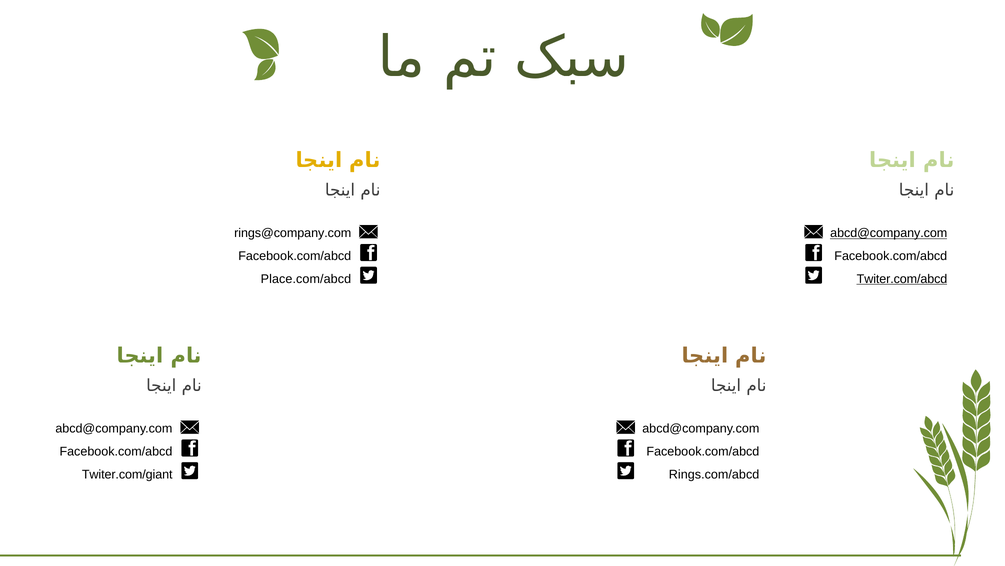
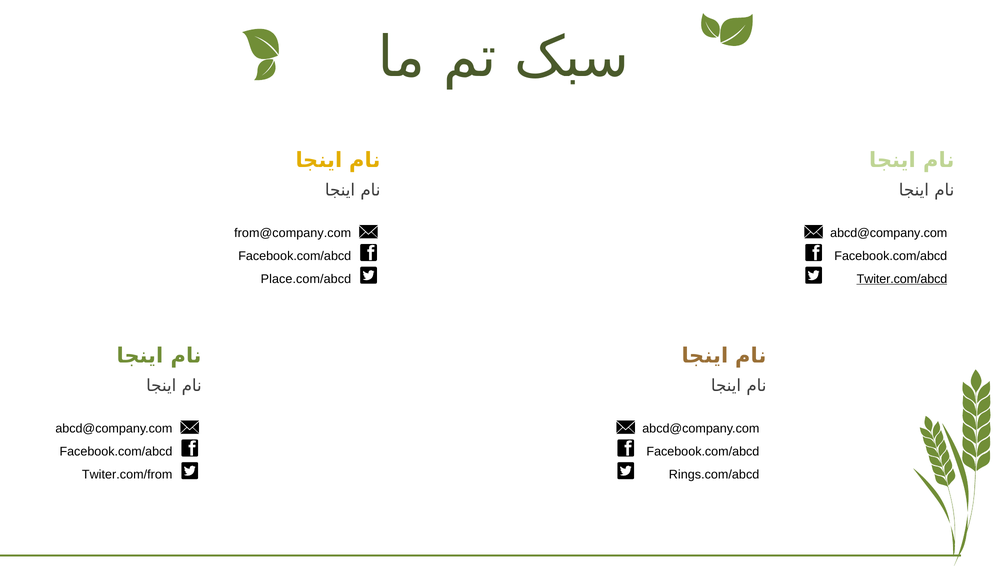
rings@company.com: rings@company.com -> from@company.com
abcd@company.com at (889, 233) underline: present -> none
Twiter.com/giant: Twiter.com/giant -> Twiter.com/from
